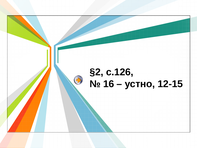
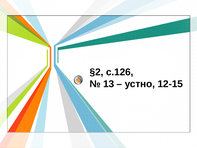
16: 16 -> 13
